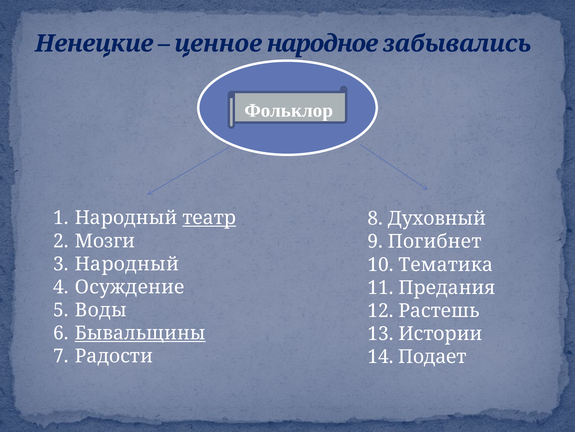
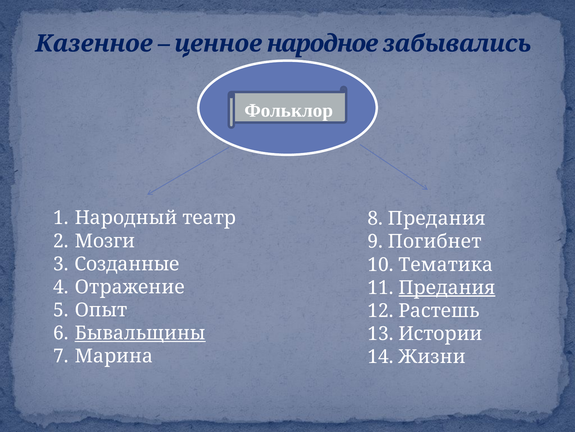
Ненецкие: Ненецкие -> Казенное
театр underline: present -> none
8 Духовный: Духовный -> Предания
Народный at (127, 264): Народный -> Созданные
Осуждение: Осуждение -> Отражение
Предания at (447, 287) underline: none -> present
Воды: Воды -> Опыт
Радости: Радости -> Марина
Подает: Подает -> Жизни
